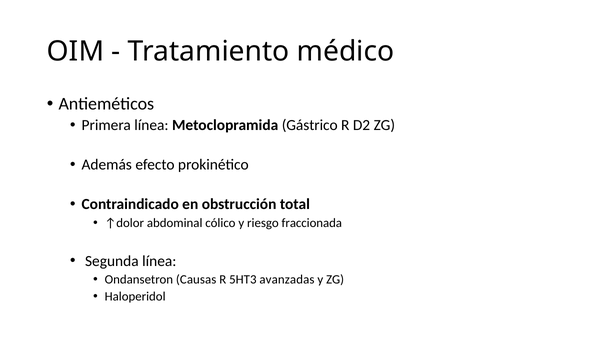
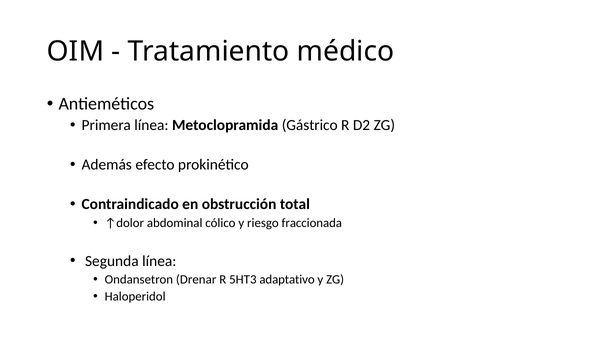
Causas: Causas -> Drenar
avanzadas: avanzadas -> adaptativo
